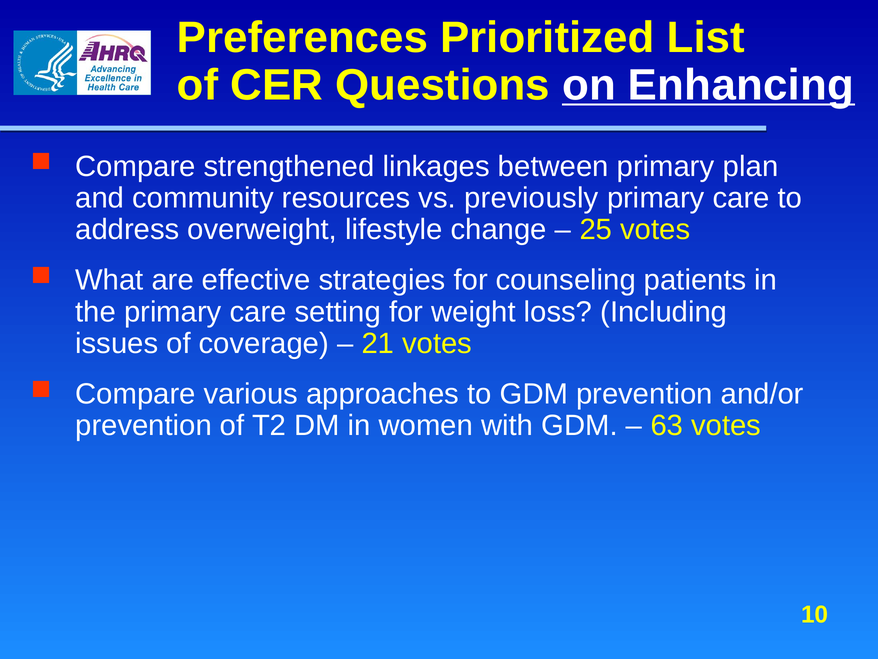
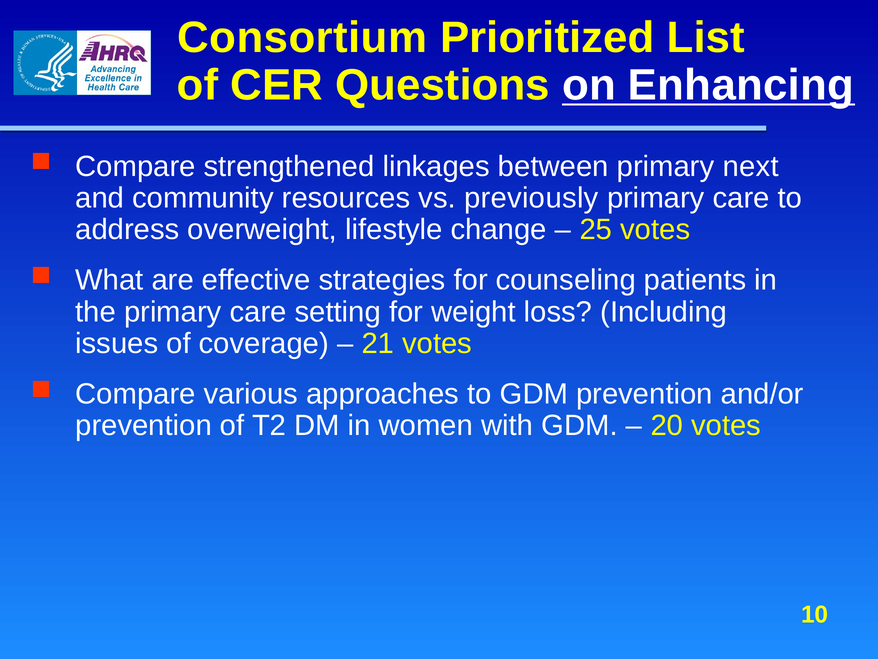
Preferences: Preferences -> Consortium
plan: plan -> next
63: 63 -> 20
